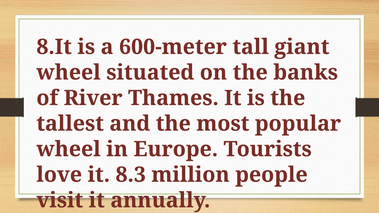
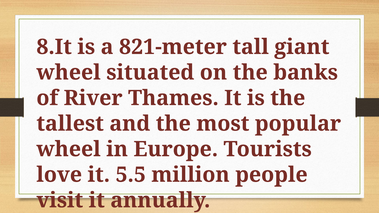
600-meter: 600-meter -> 821-meter
8.3: 8.3 -> 5.5
